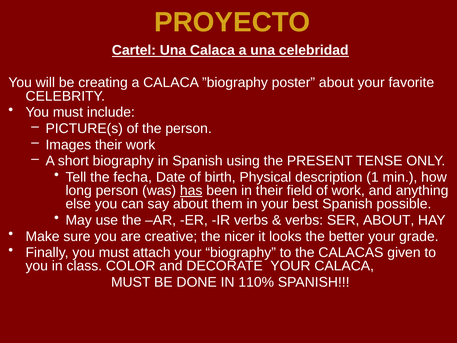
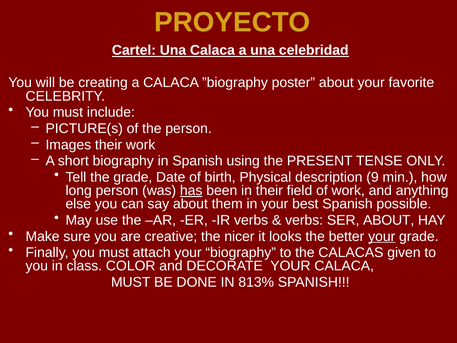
the fecha: fecha -> grade
1: 1 -> 9
your at (382, 236) underline: none -> present
110%: 110% -> 813%
